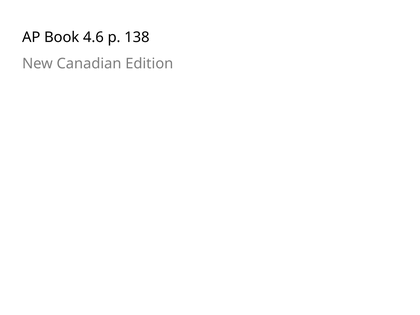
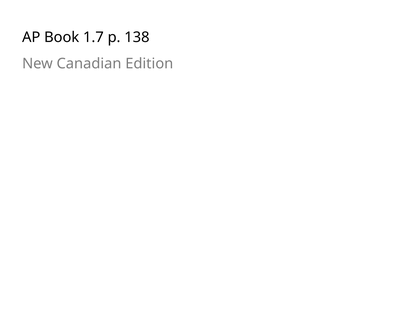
4.6: 4.6 -> 1.7
